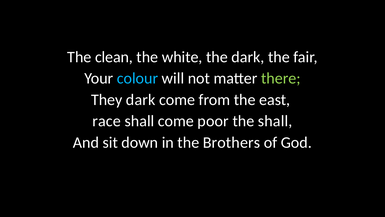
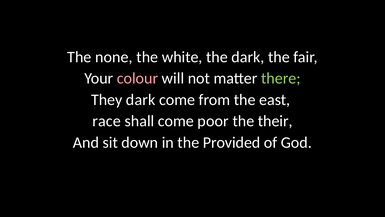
clean: clean -> none
colour colour: light blue -> pink
the shall: shall -> their
Brothers: Brothers -> Provided
